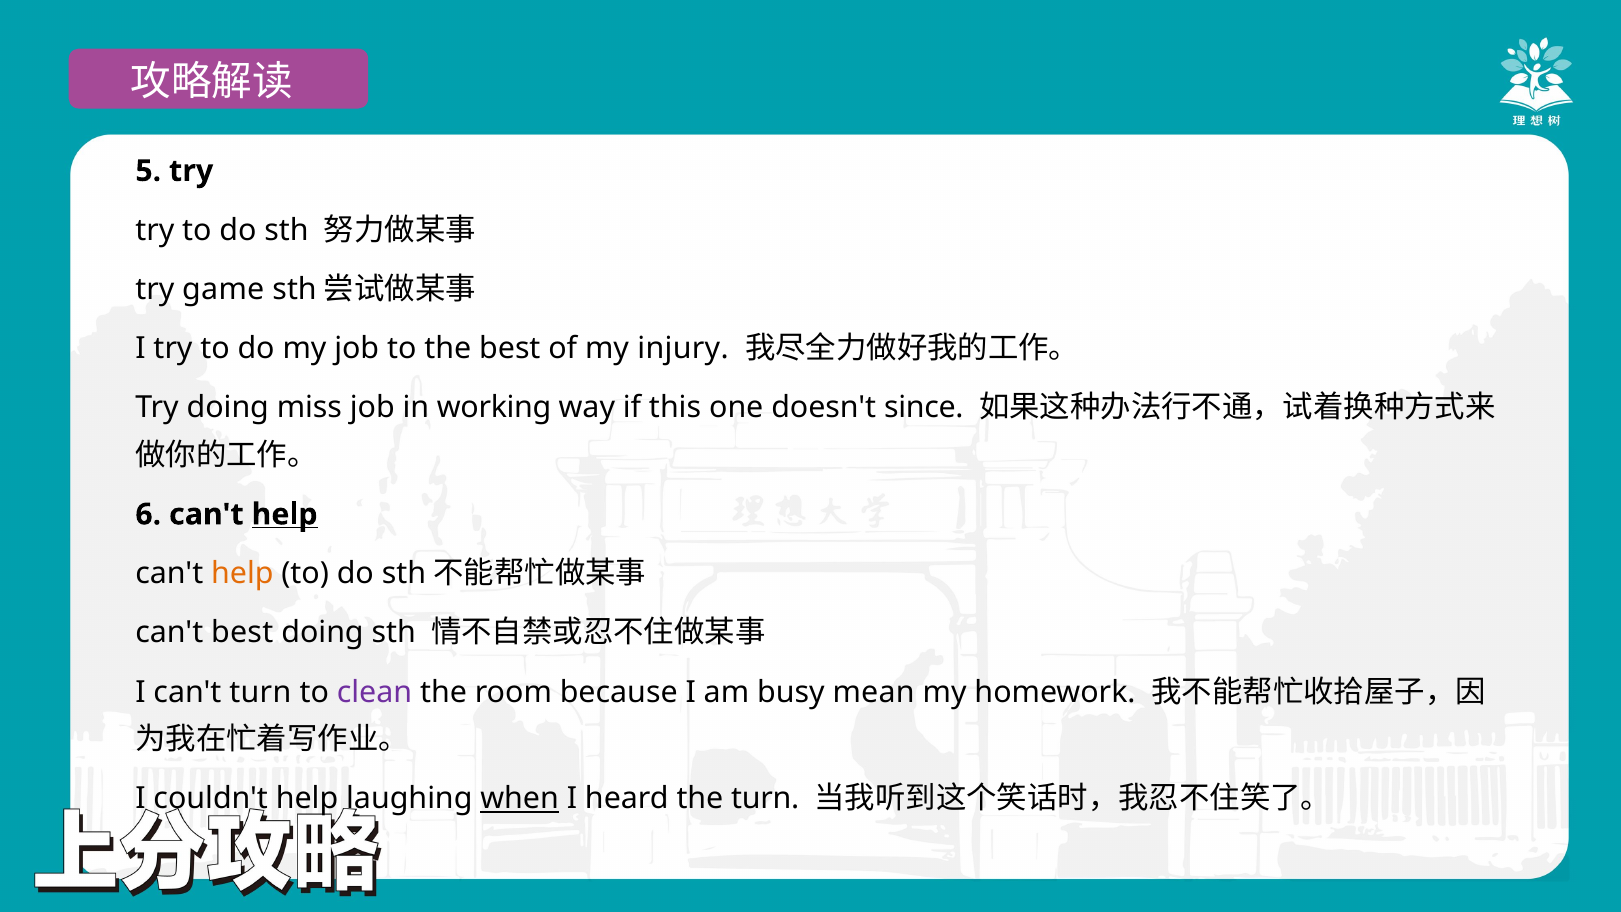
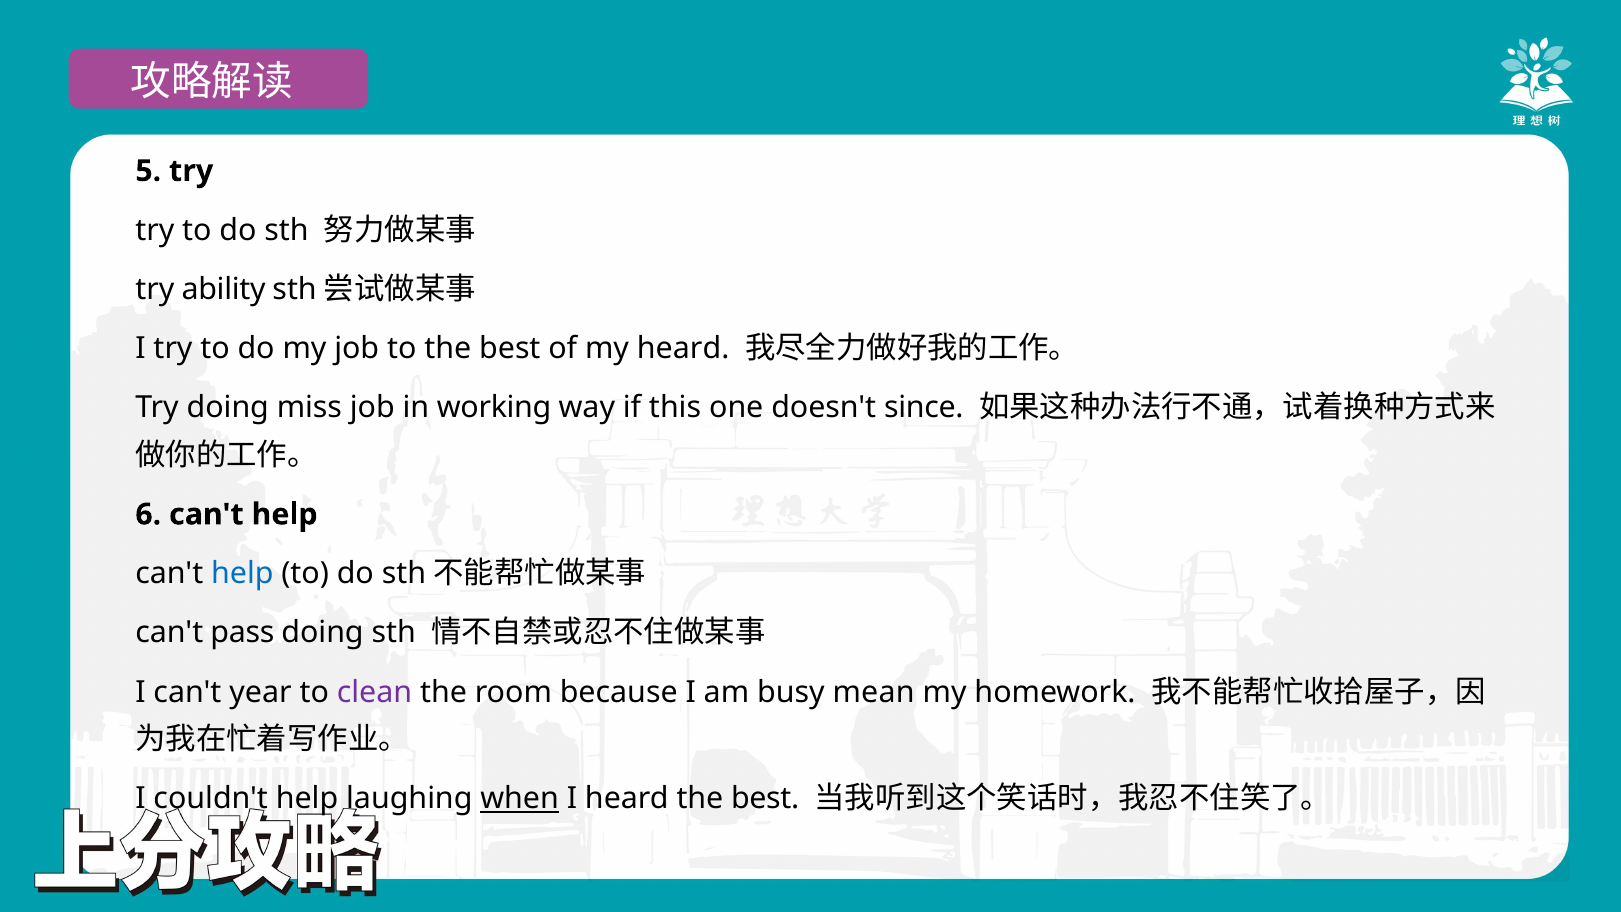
game: game -> ability
my injury: injury -> heard
help at (285, 514) underline: present -> none
help at (242, 574) colour: orange -> blue
can't best: best -> pass
can't turn: turn -> year
heard the turn: turn -> best
